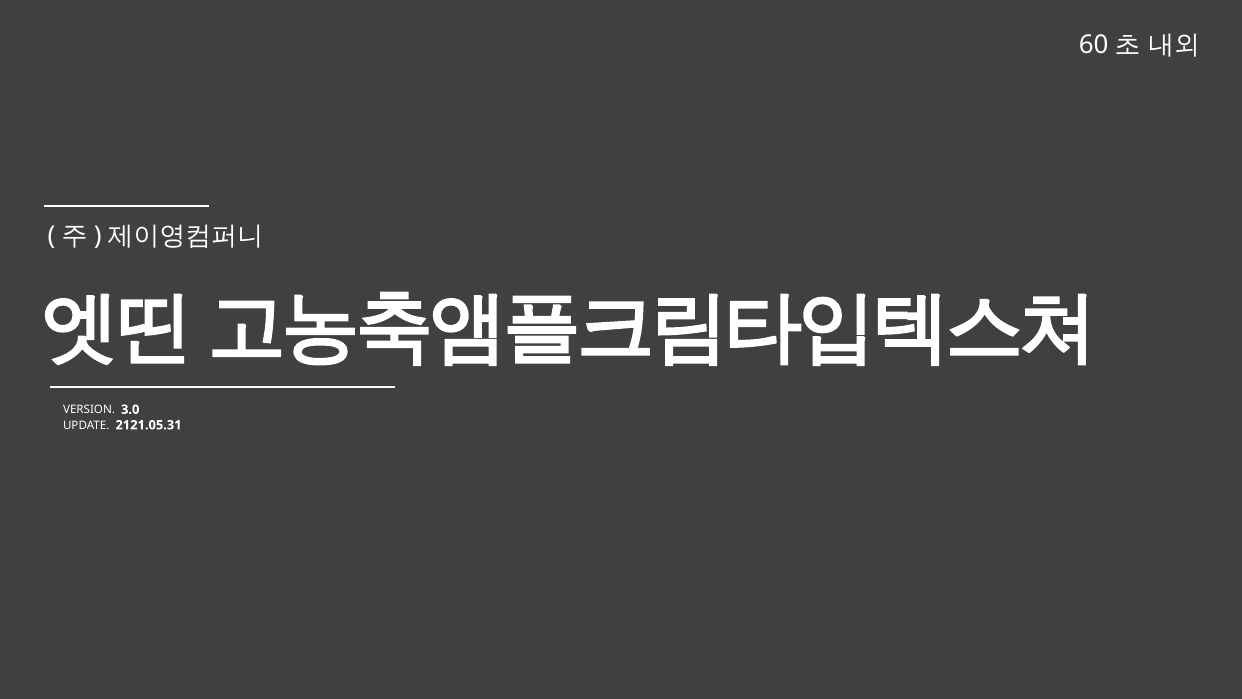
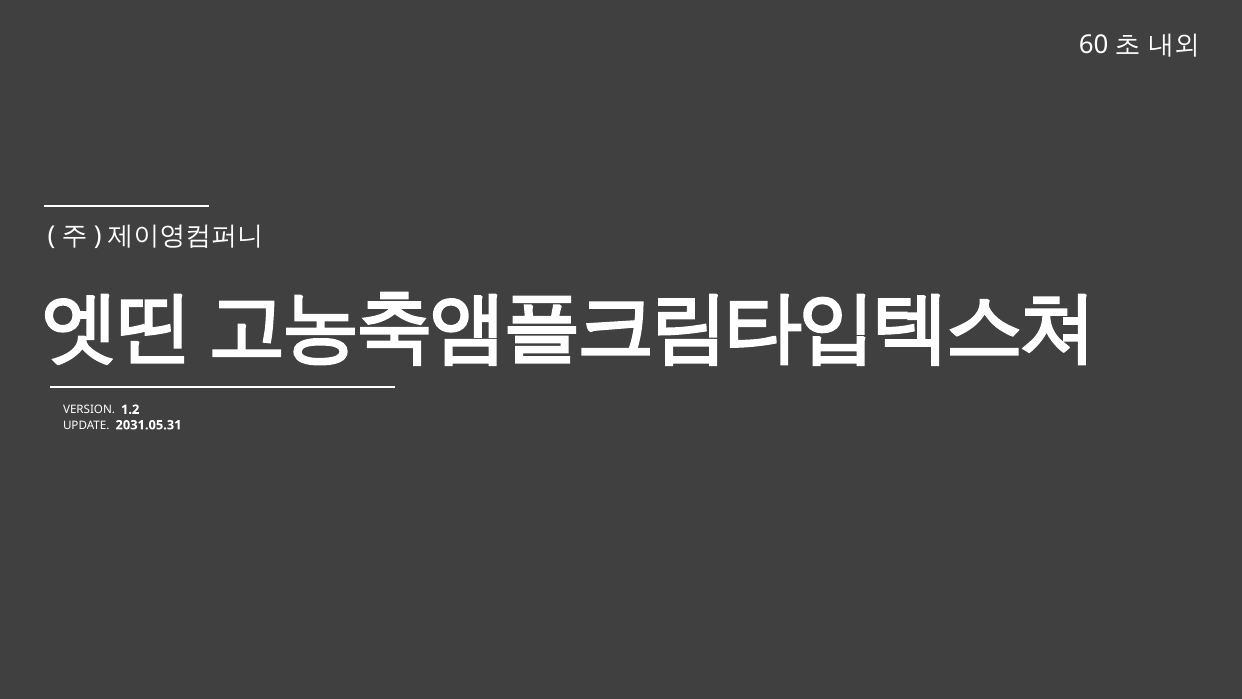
3.0: 3.0 -> 1.2
2121.05.31: 2121.05.31 -> 2031.05.31
